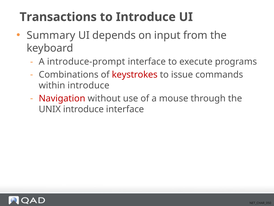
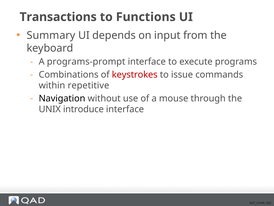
to Introduce: Introduce -> Functions
introduce-prompt: introduce-prompt -> programs-prompt
within introduce: introduce -> repetitive
Navigation colour: red -> black
